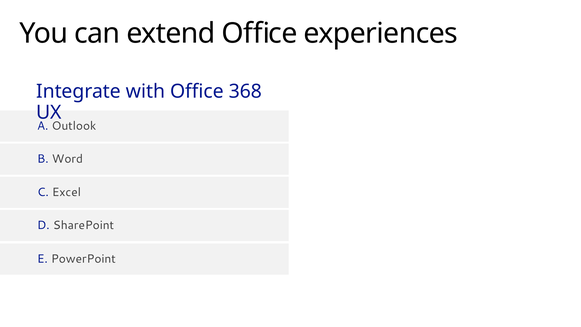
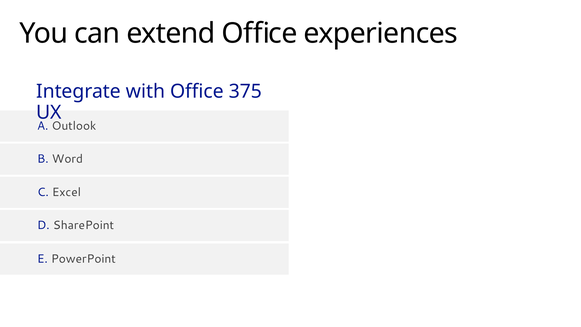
368: 368 -> 375
